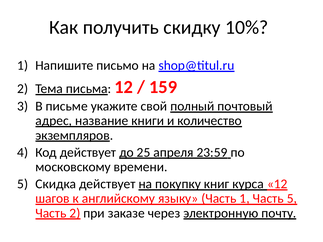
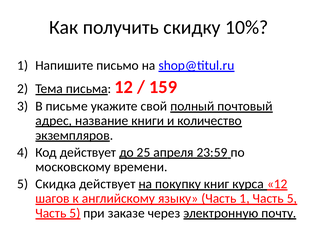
2 at (75, 213): 2 -> 5
